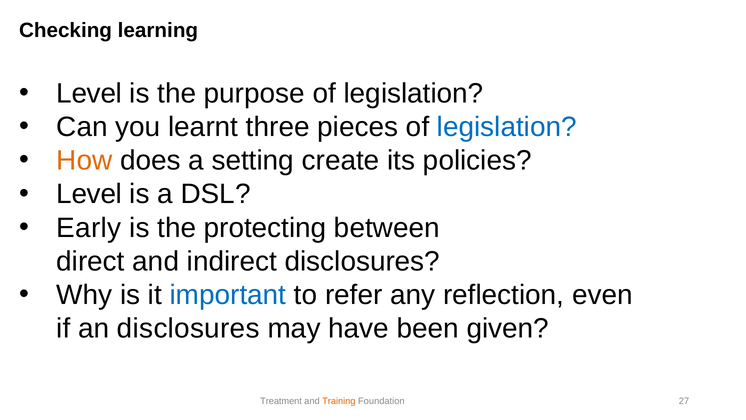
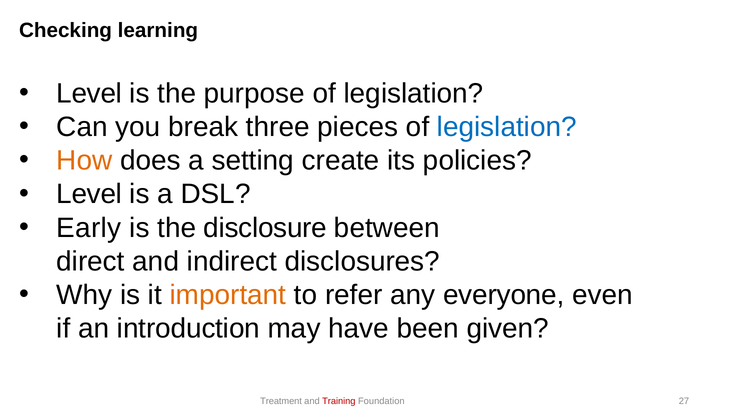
learnt: learnt -> break
protecting: protecting -> disclosure
important colour: blue -> orange
reflection: reflection -> everyone
an disclosures: disclosures -> introduction
Training colour: orange -> red
